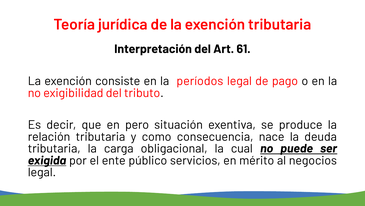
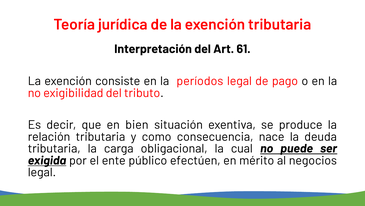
pero: pero -> bien
servicios: servicios -> efectúen
